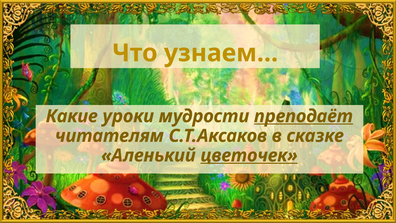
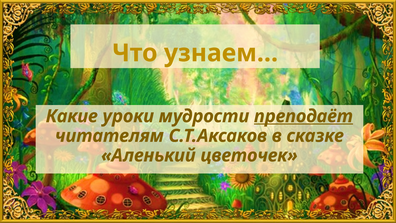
цветочек underline: present -> none
